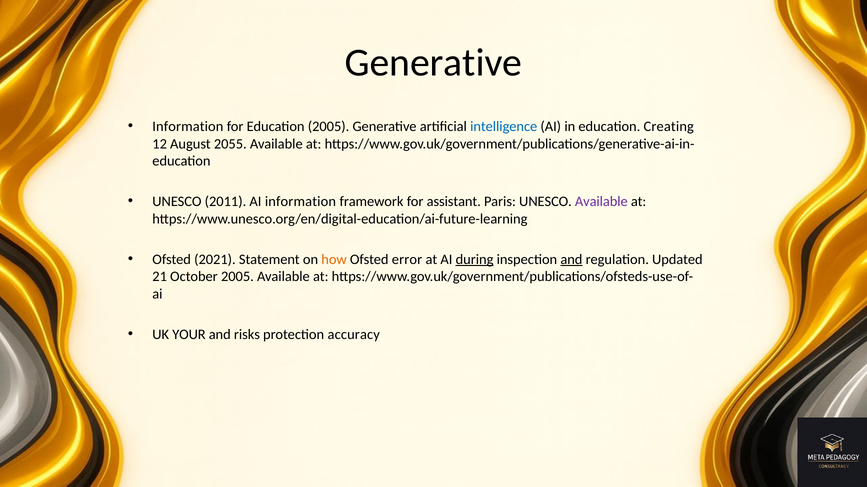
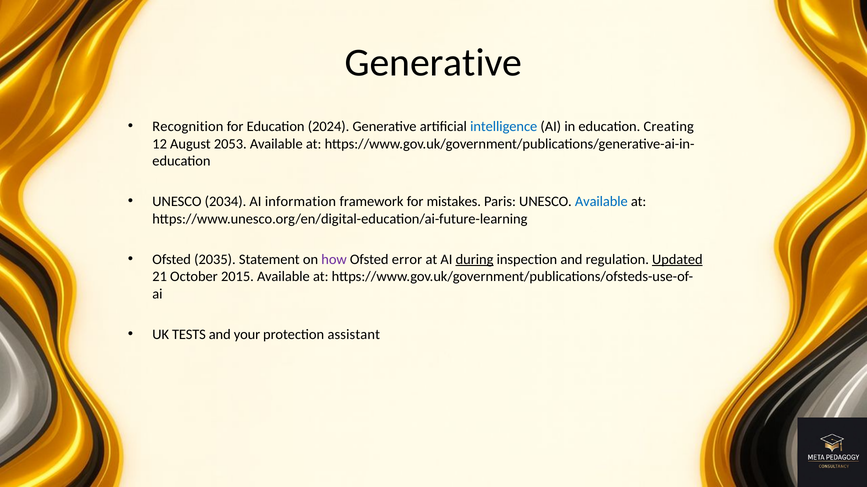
Information at (188, 127): Information -> Recognition
Education 2005: 2005 -> 2024
2055: 2055 -> 2053
2011: 2011 -> 2034
assistant: assistant -> mistakes
Available at (601, 202) colour: purple -> blue
2021: 2021 -> 2035
how colour: orange -> purple
and at (571, 260) underline: present -> none
Updated underline: none -> present
October 2005: 2005 -> 2015
YOUR: YOUR -> TESTS
risks: risks -> your
accuracy: accuracy -> assistant
